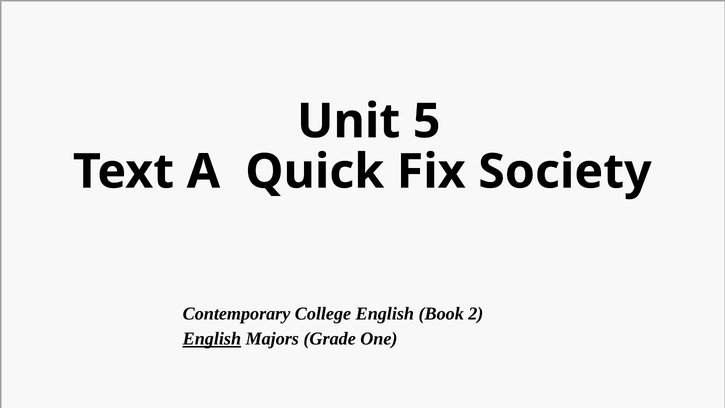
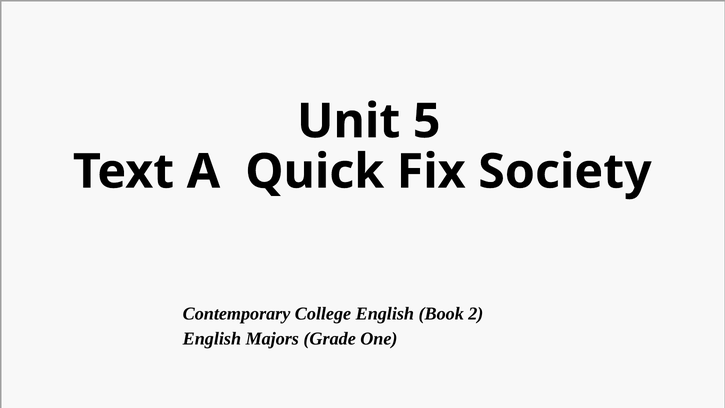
English at (212, 339) underline: present -> none
